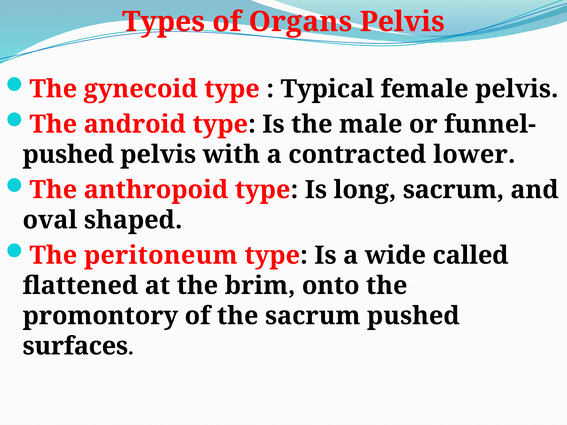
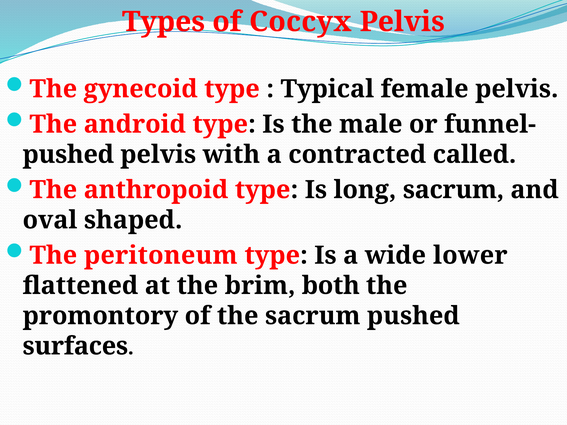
Organs: Organs -> Coccyx
lower: lower -> called
called: called -> lower
onto: onto -> both
